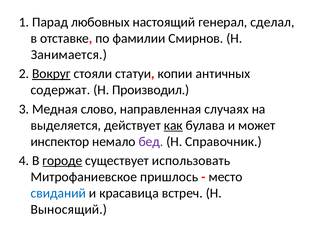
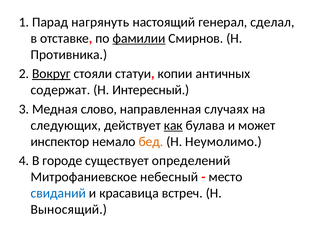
любовных: любовных -> нагрянуть
фамилии underline: none -> present
Занимается: Занимается -> Противника
Производил: Производил -> Интересный
выделяется: выделяется -> следующих
бед colour: purple -> orange
Справочник: Справочник -> Неумолимо
городе underline: present -> none
использовать: использовать -> определений
пришлось: пришлось -> небесный
